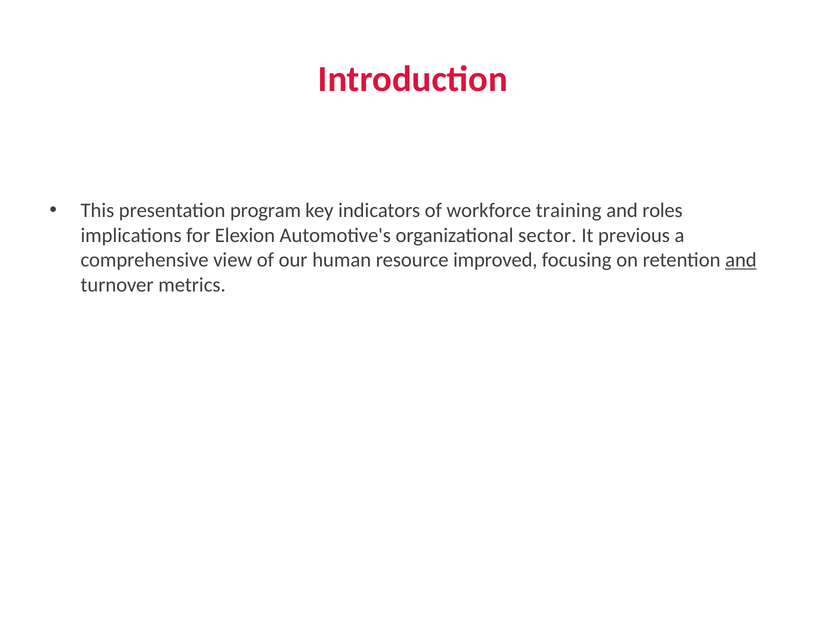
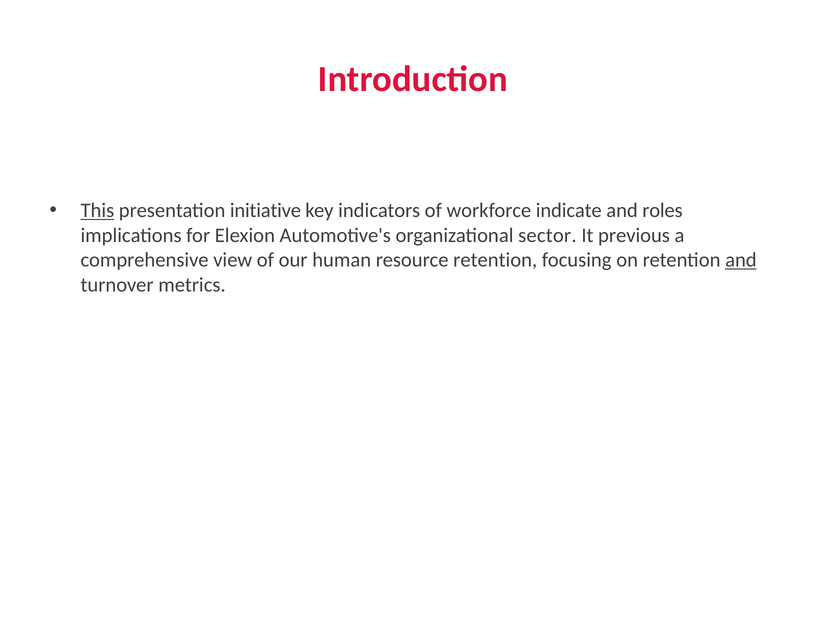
This underline: none -> present
program: program -> initiative
training: training -> indicate
resource improved: improved -> retention
